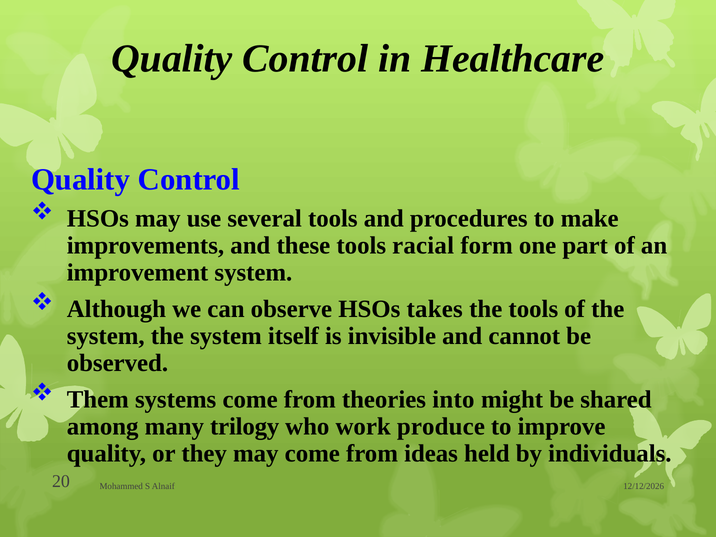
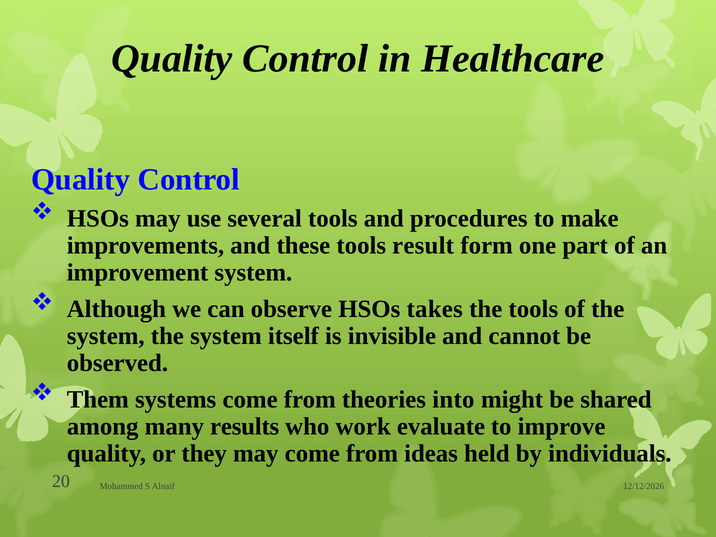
racial: racial -> result
trilogy: trilogy -> results
produce: produce -> evaluate
